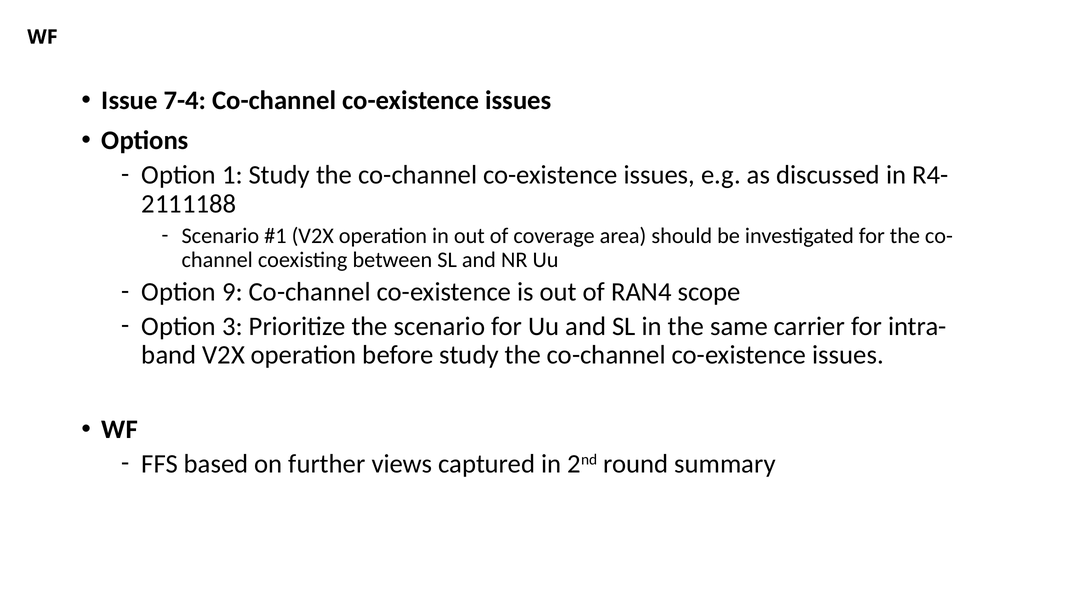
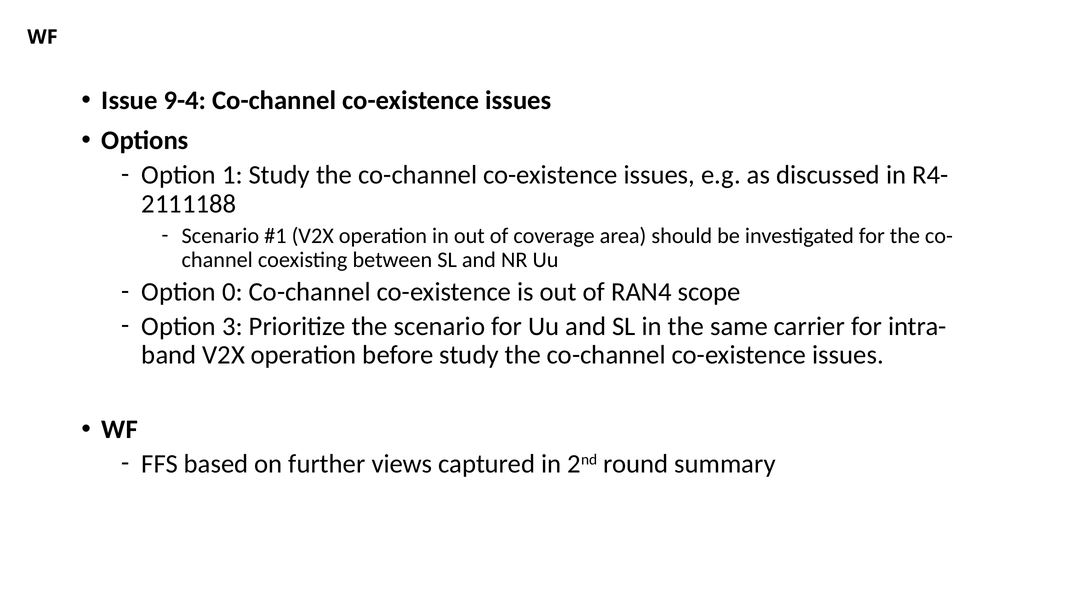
7-4: 7-4 -> 9-4
9: 9 -> 0
